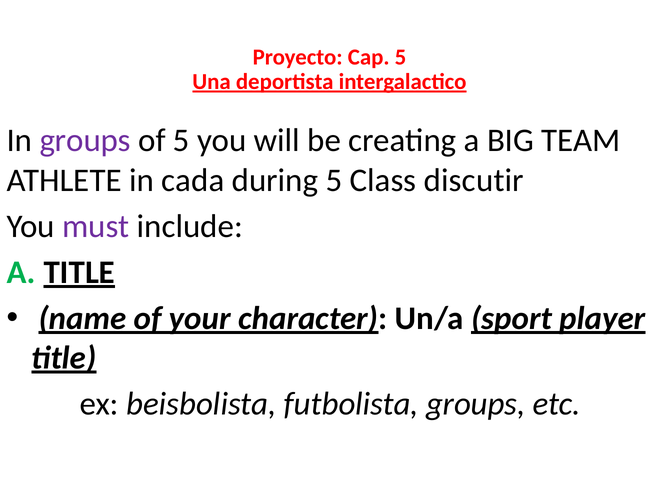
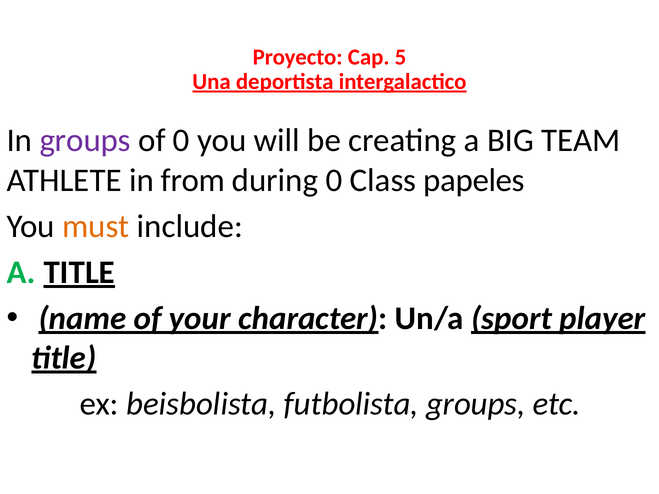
of 5: 5 -> 0
cada: cada -> from
during 5: 5 -> 0
discutir: discutir -> papeles
must colour: purple -> orange
